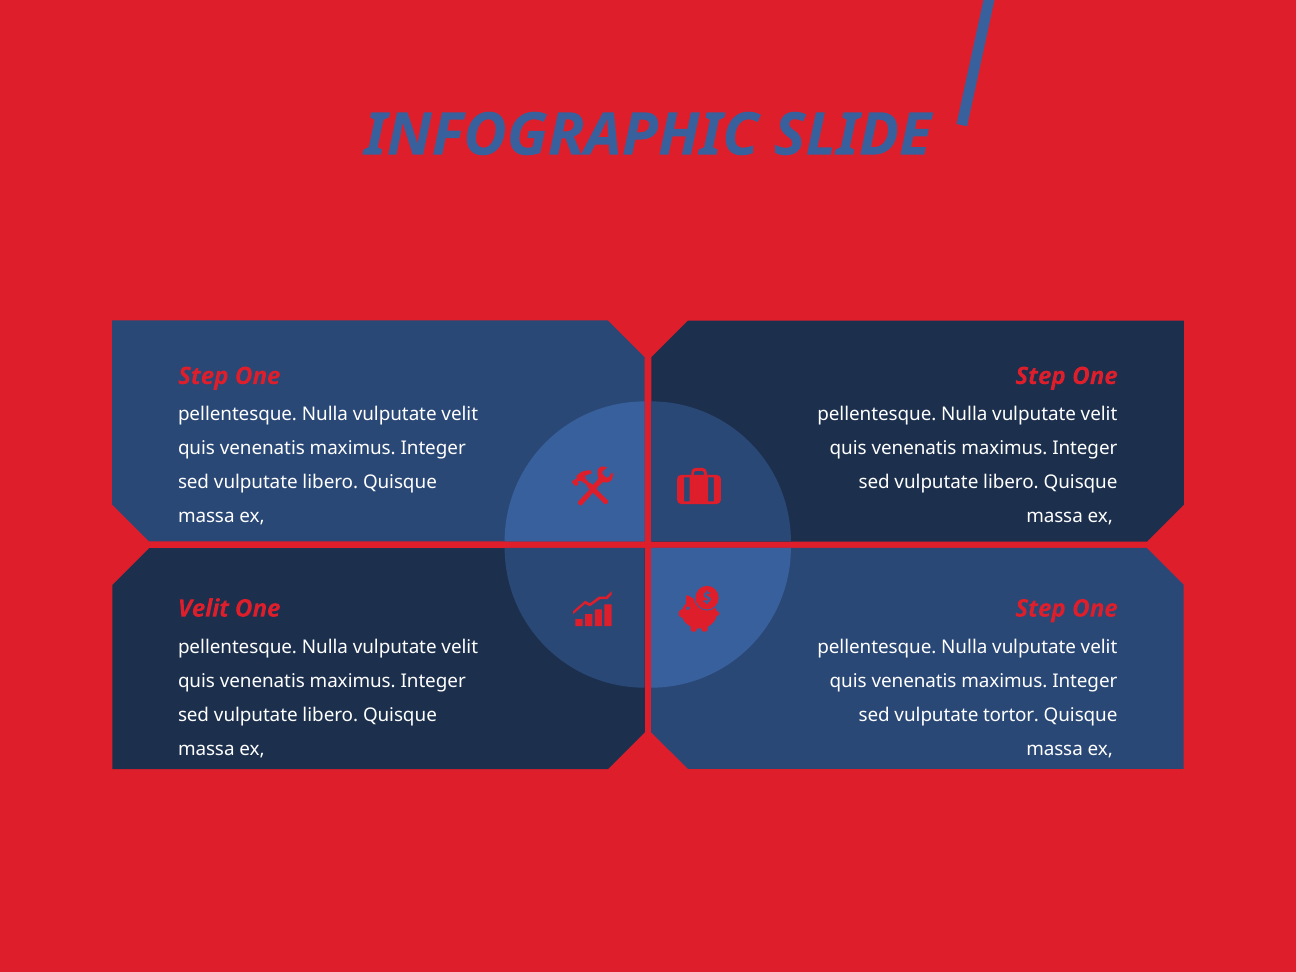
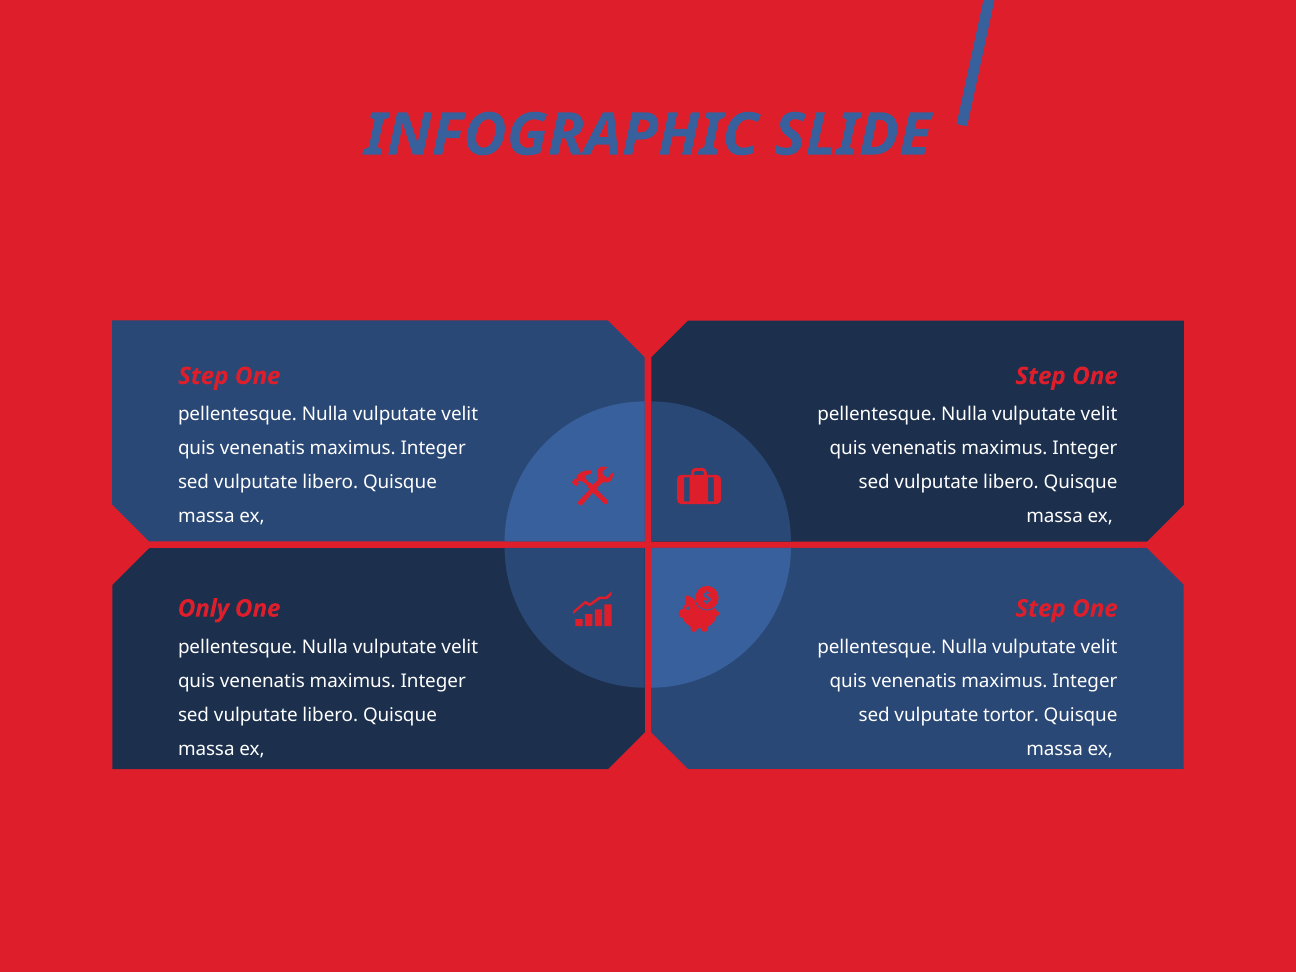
Velit at (203, 609): Velit -> Only
